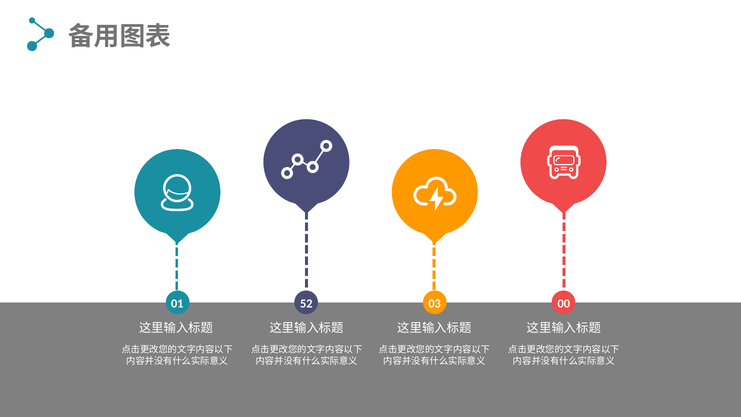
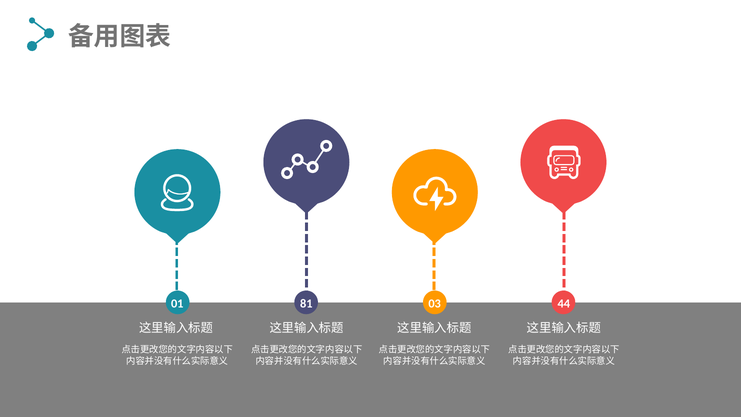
52: 52 -> 81
00: 00 -> 44
